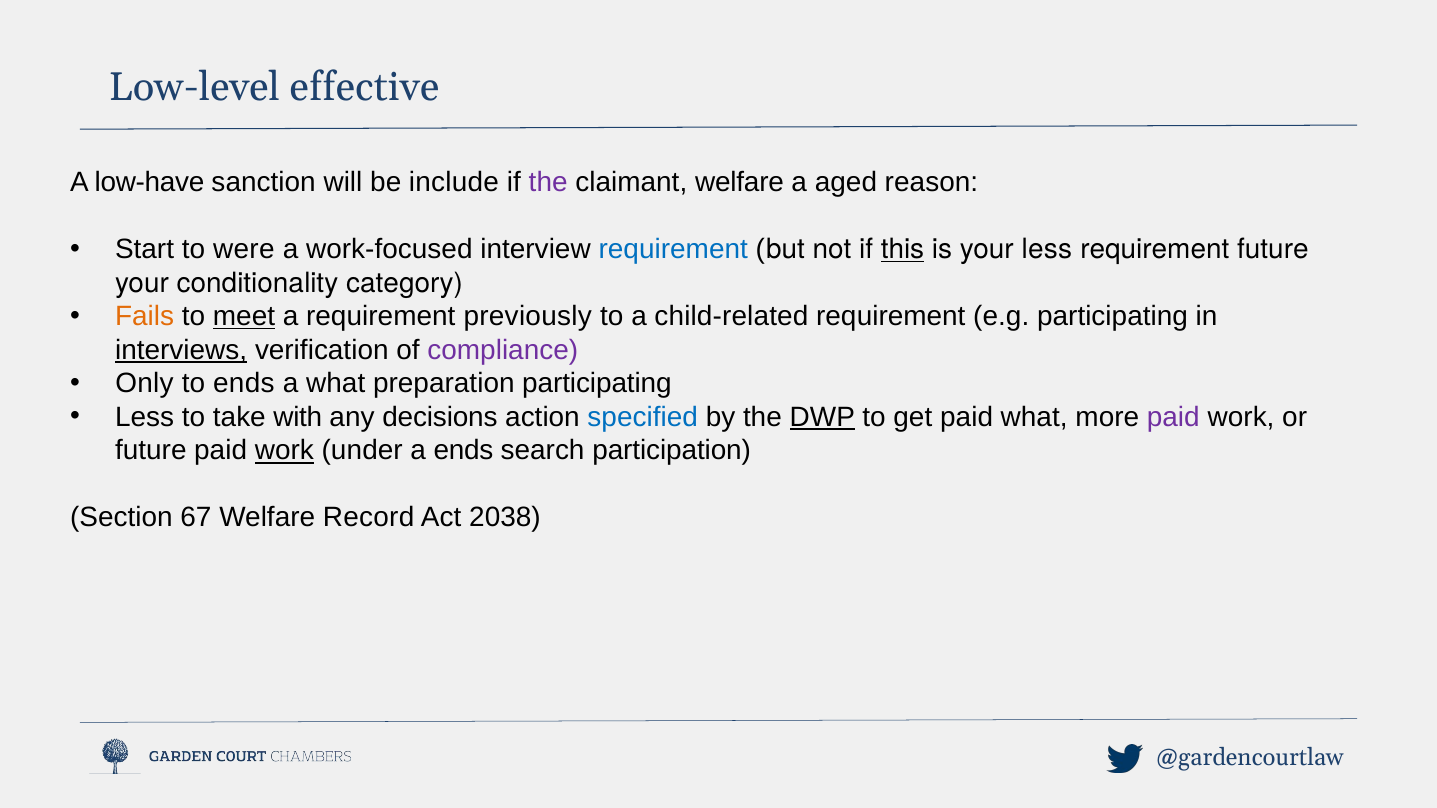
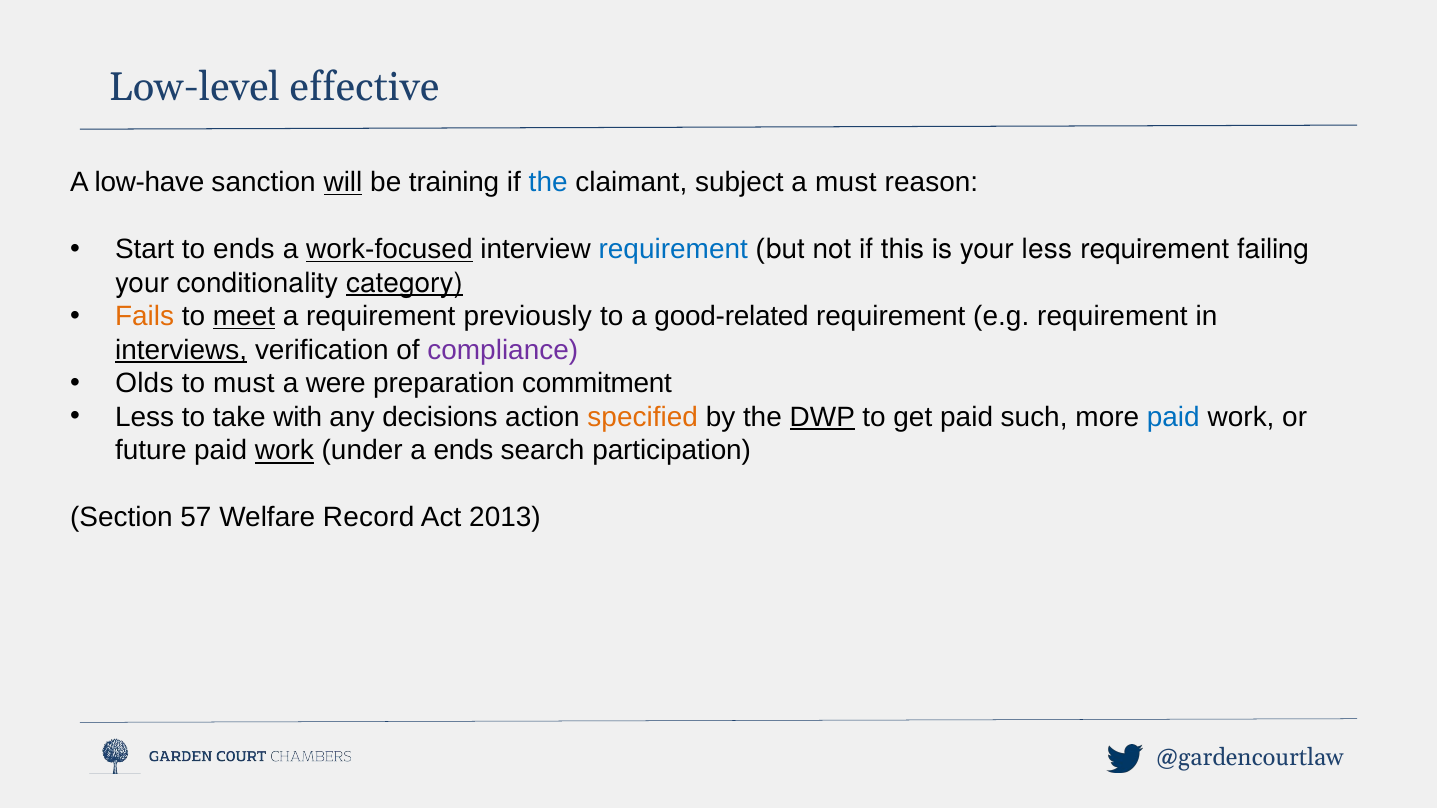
will underline: none -> present
include: include -> training
the at (548, 182) colour: purple -> blue
claimant welfare: welfare -> subject
a aged: aged -> must
to were: were -> ends
work-focused underline: none -> present
this underline: present -> none
requirement future: future -> failing
category underline: none -> present
child-related: child-related -> good-related
e.g participating: participating -> requirement
Only: Only -> Olds
to ends: ends -> must
a what: what -> were
preparation participating: participating -> commitment
specified colour: blue -> orange
paid what: what -> such
paid at (1173, 417) colour: purple -> blue
67: 67 -> 57
2038: 2038 -> 2013
